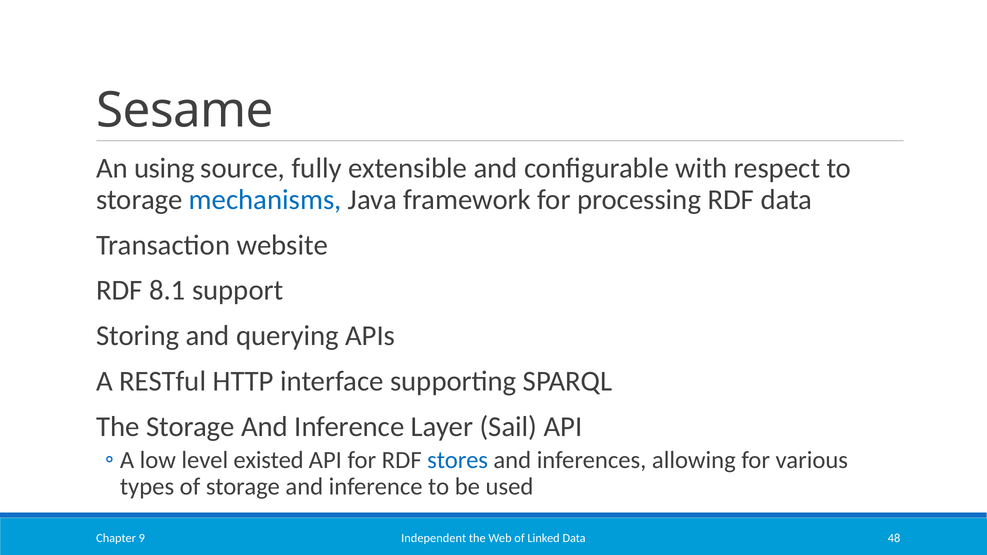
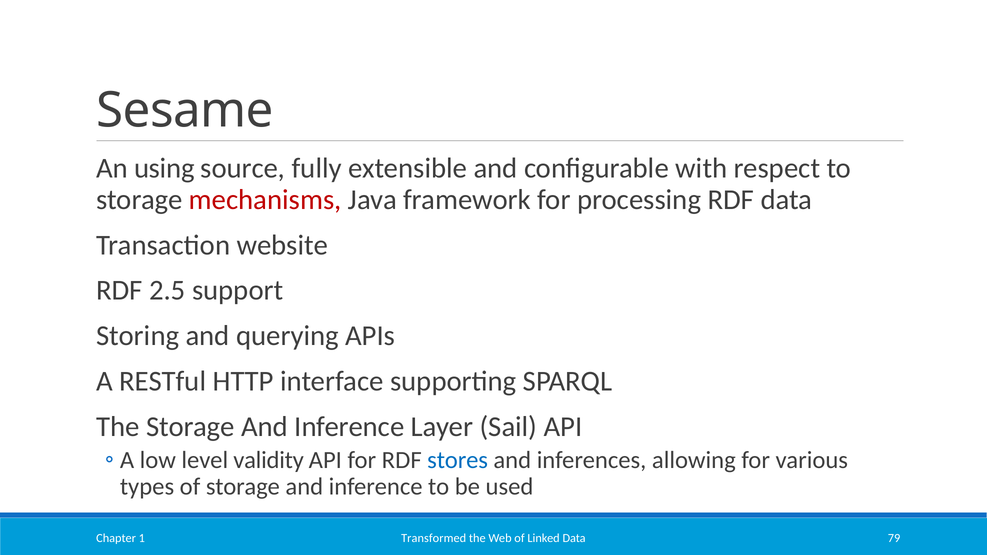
mechanisms colour: blue -> red
8.1: 8.1 -> 2.5
existed: existed -> validity
Independent: Independent -> Transformed
48: 48 -> 79
9: 9 -> 1
